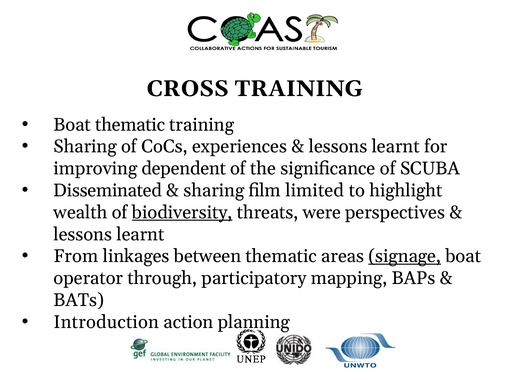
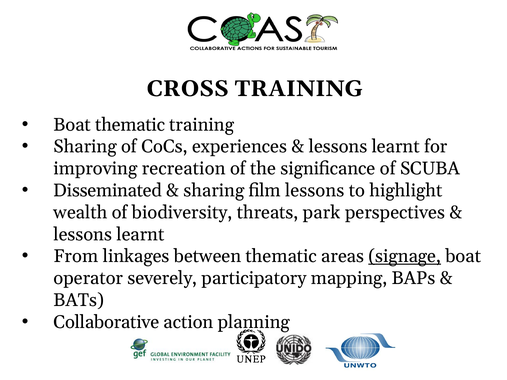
dependent: dependent -> recreation
film limited: limited -> lessons
biodiversity underline: present -> none
were: were -> park
through: through -> severely
Introduction: Introduction -> Collaborative
